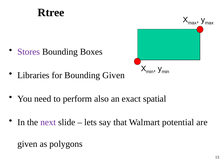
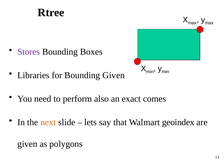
spatial: spatial -> comes
next colour: purple -> orange
potential: potential -> geoindex
